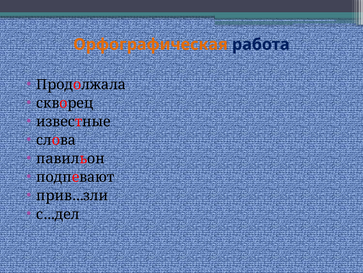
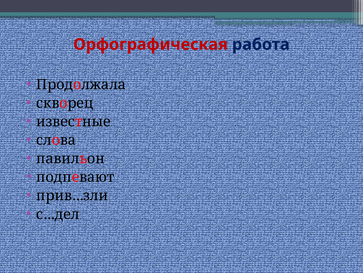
Орфографическая colour: orange -> red
